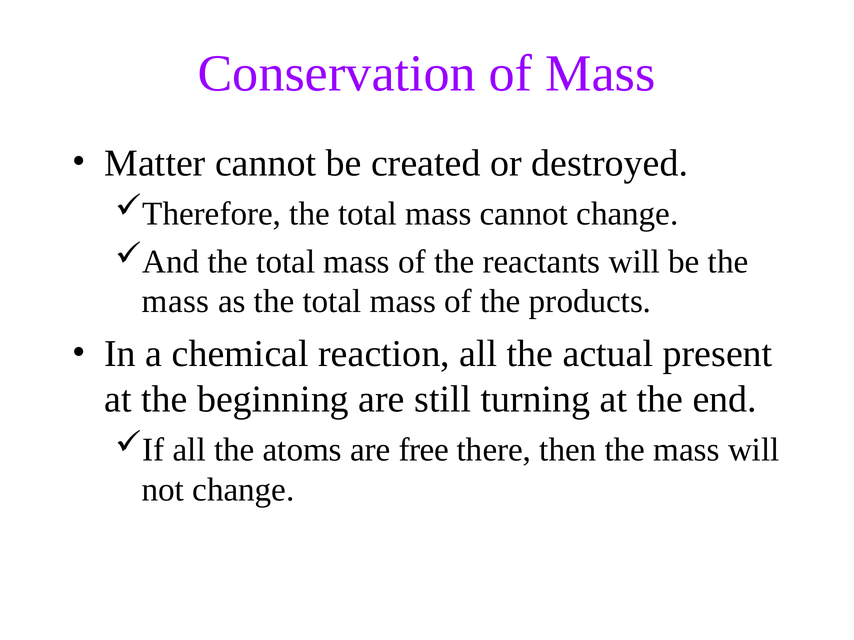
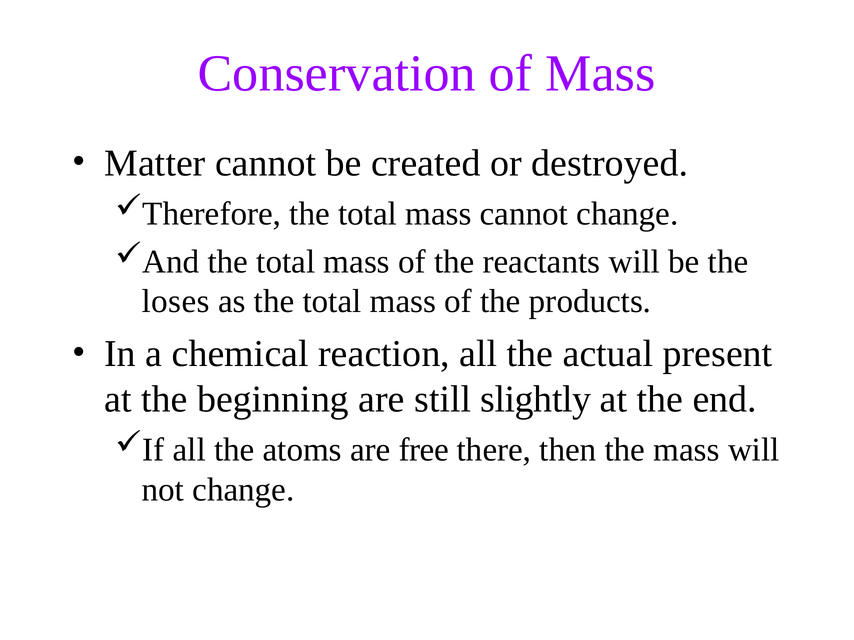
mass at (176, 302): mass -> loses
turning: turning -> slightly
